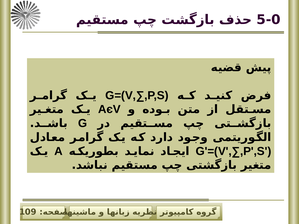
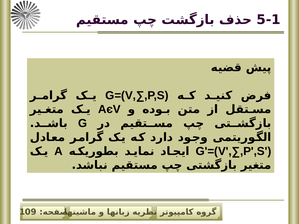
5-0: 5-0 -> 5-1
